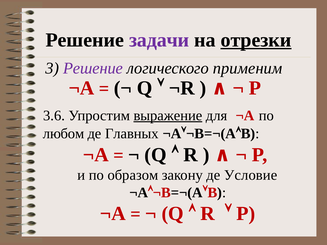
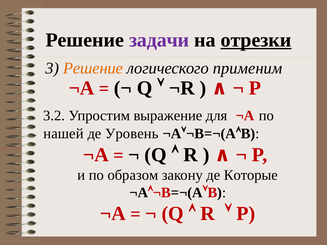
Решение at (93, 68) colour: purple -> orange
3.6: 3.6 -> 3.2
выражение underline: present -> none
любом: любом -> нашей
Главных: Главных -> Уровень
Условие: Условие -> Которые
